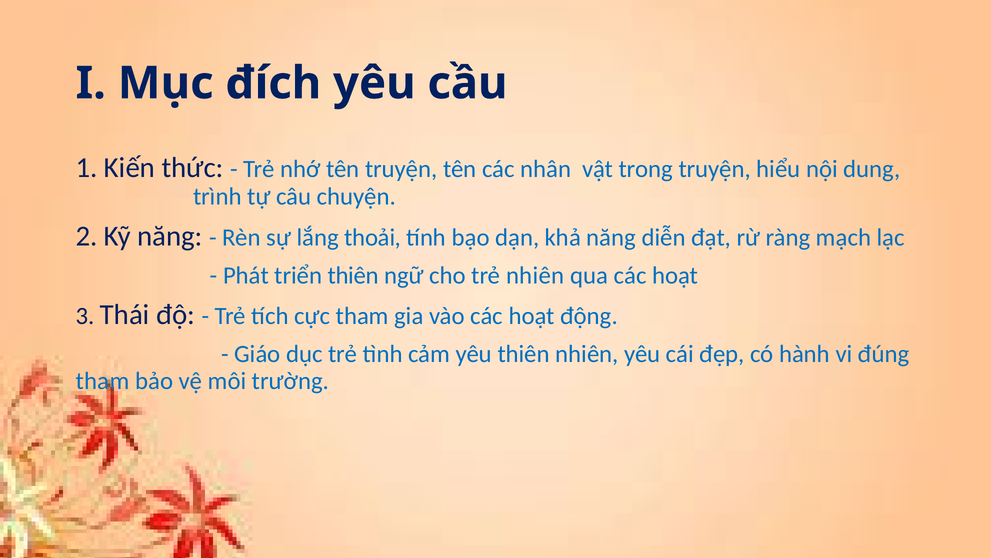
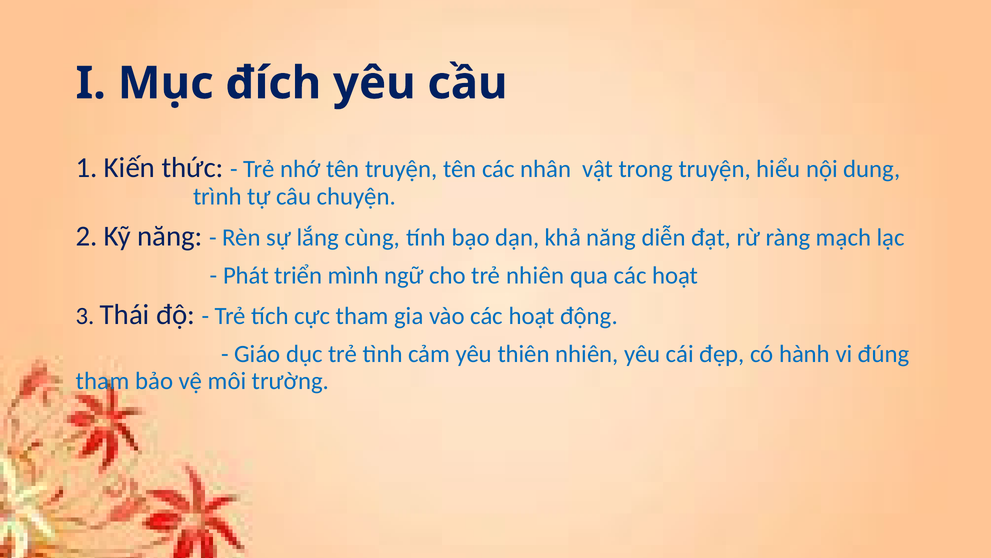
thoải: thoải -> cùng
triển thiên: thiên -> mình
